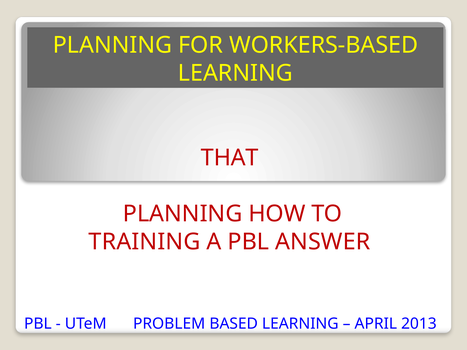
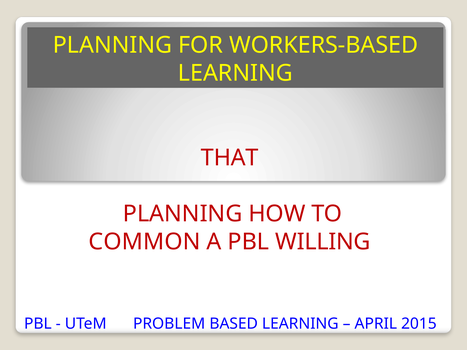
TRAINING: TRAINING -> COMMON
ANSWER: ANSWER -> WILLING
2013: 2013 -> 2015
